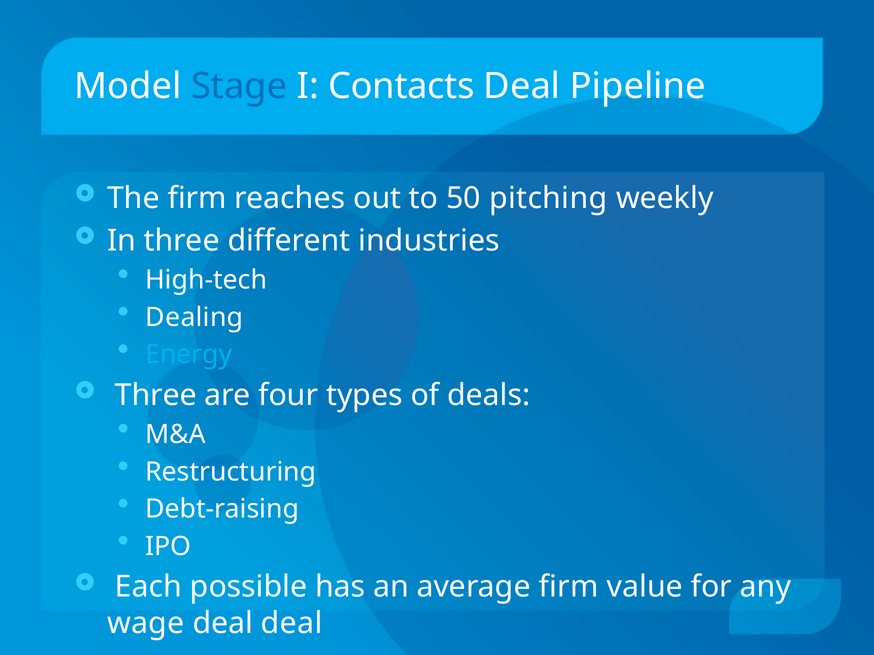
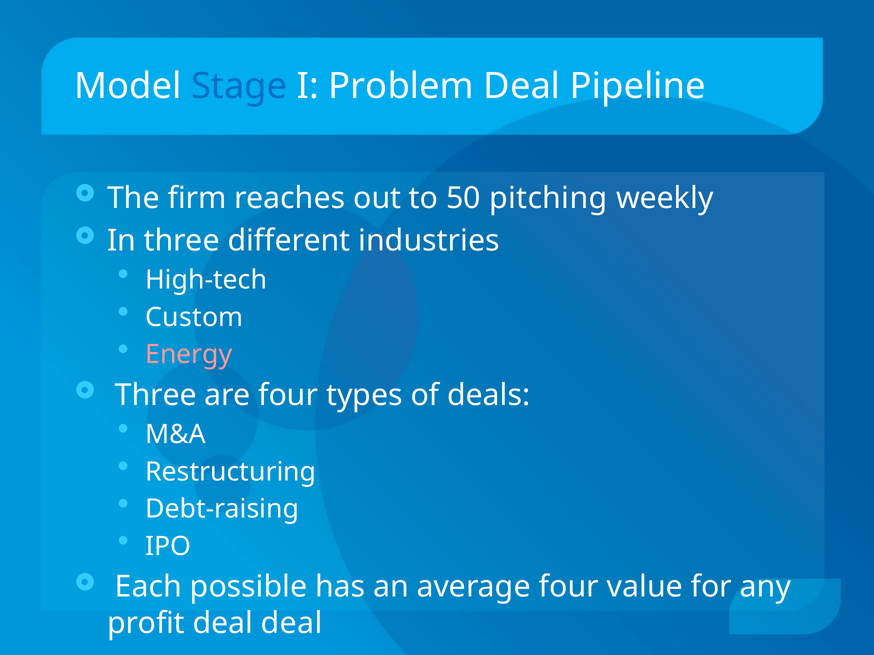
Contacts: Contacts -> Problem
Dealing: Dealing -> Custom
Energy colour: light blue -> pink
average firm: firm -> four
wage: wage -> profit
